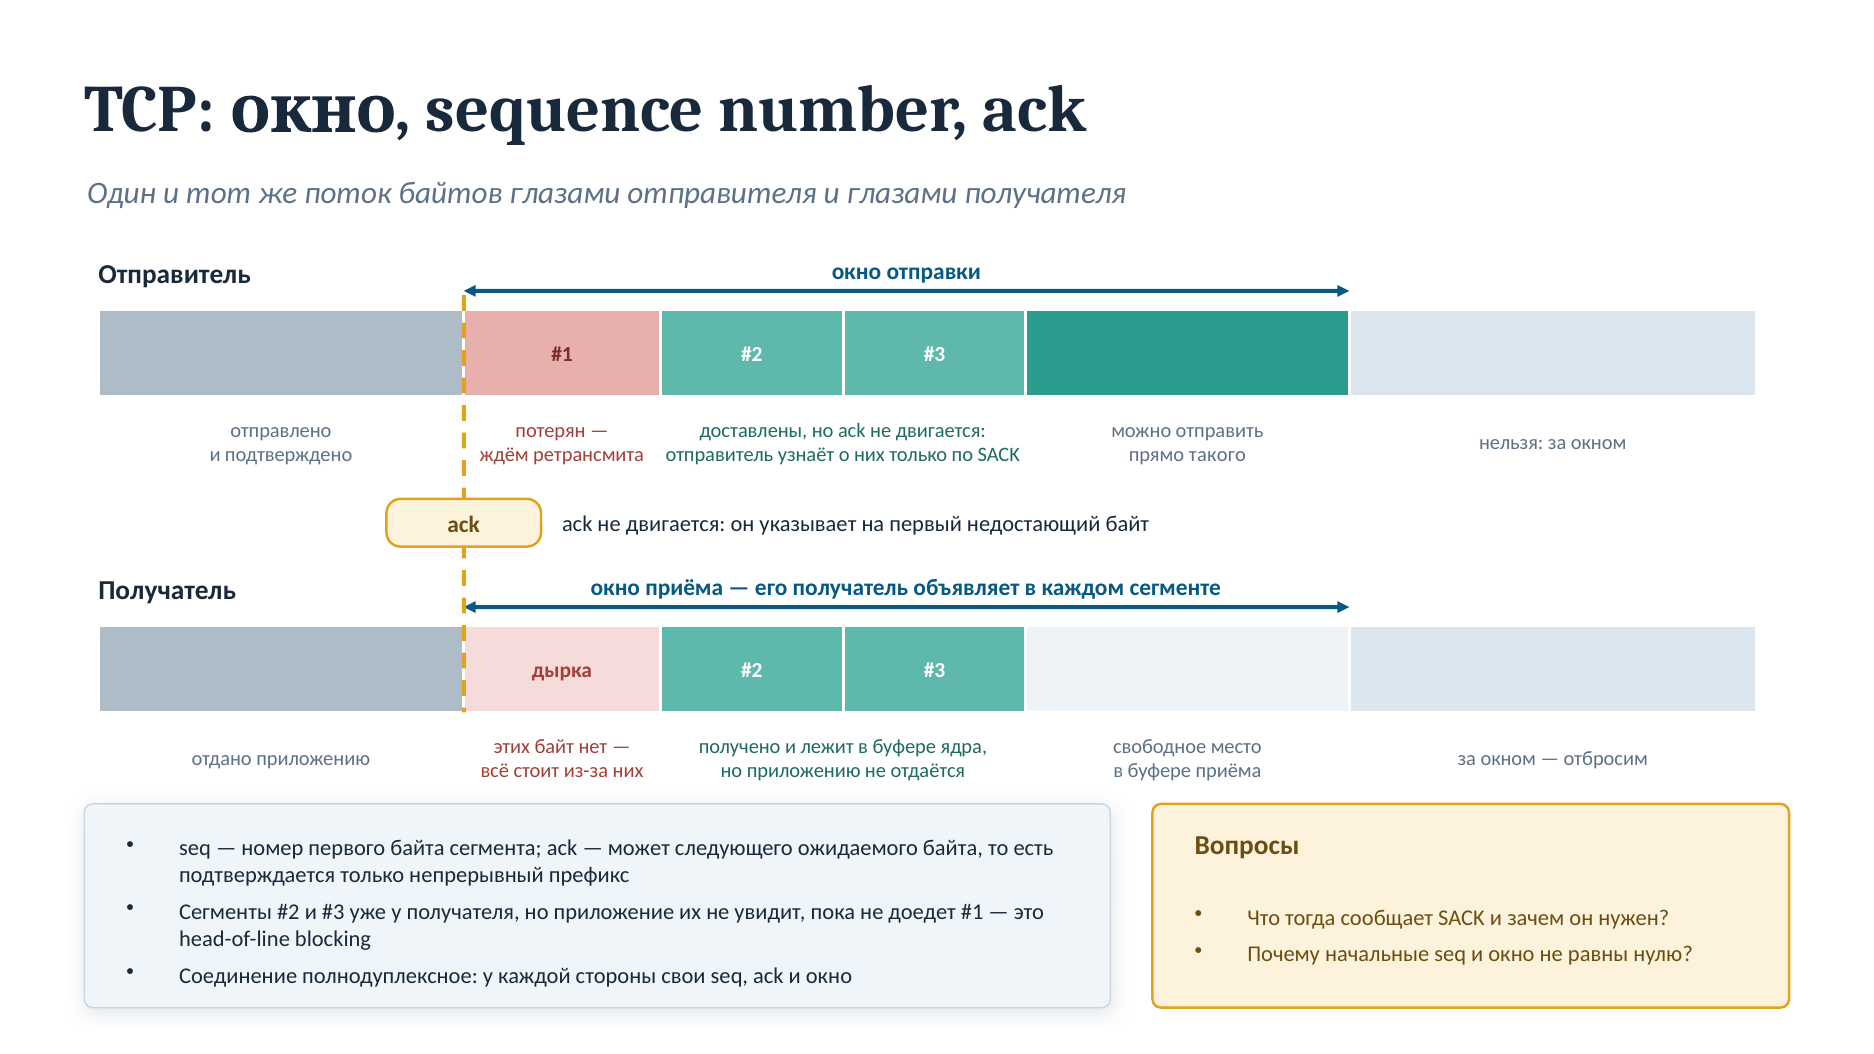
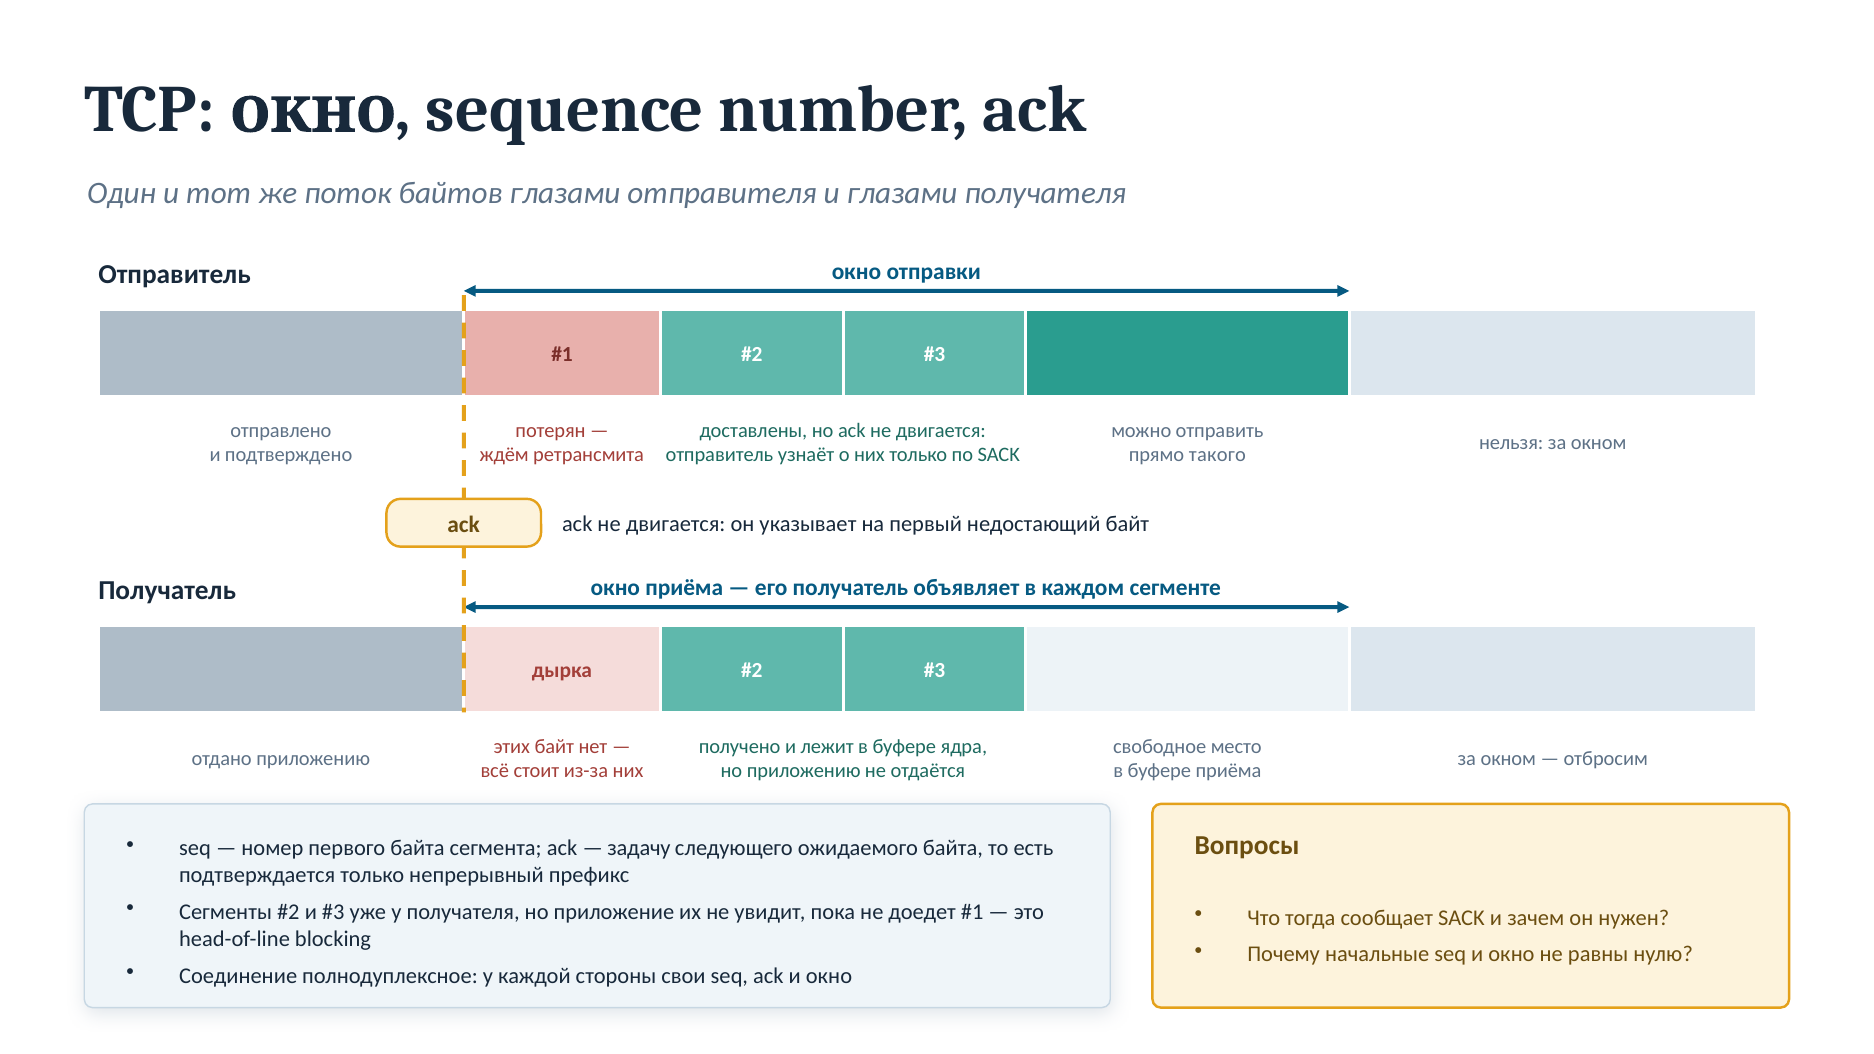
может: может -> задачу
